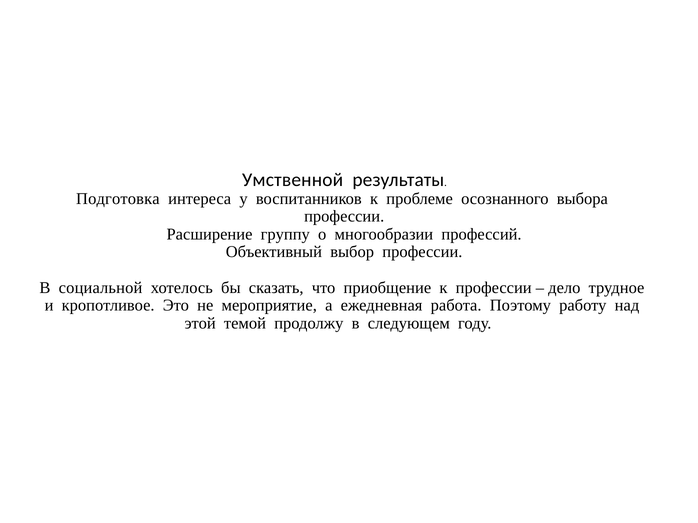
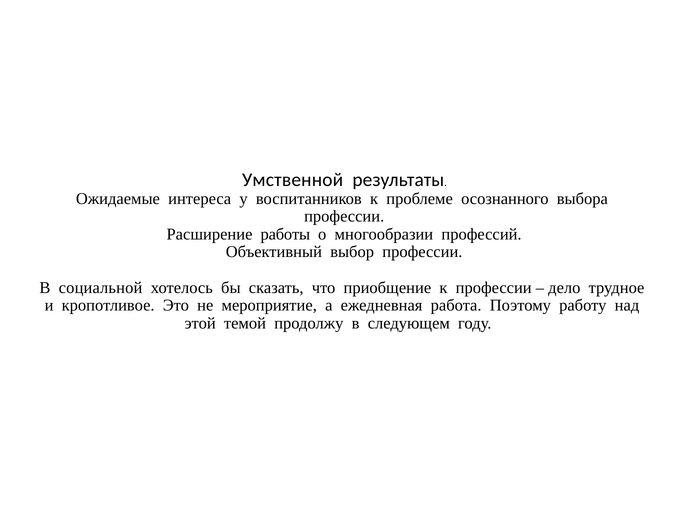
Подготовка: Подготовка -> Ожидаемые
группу: группу -> работы
